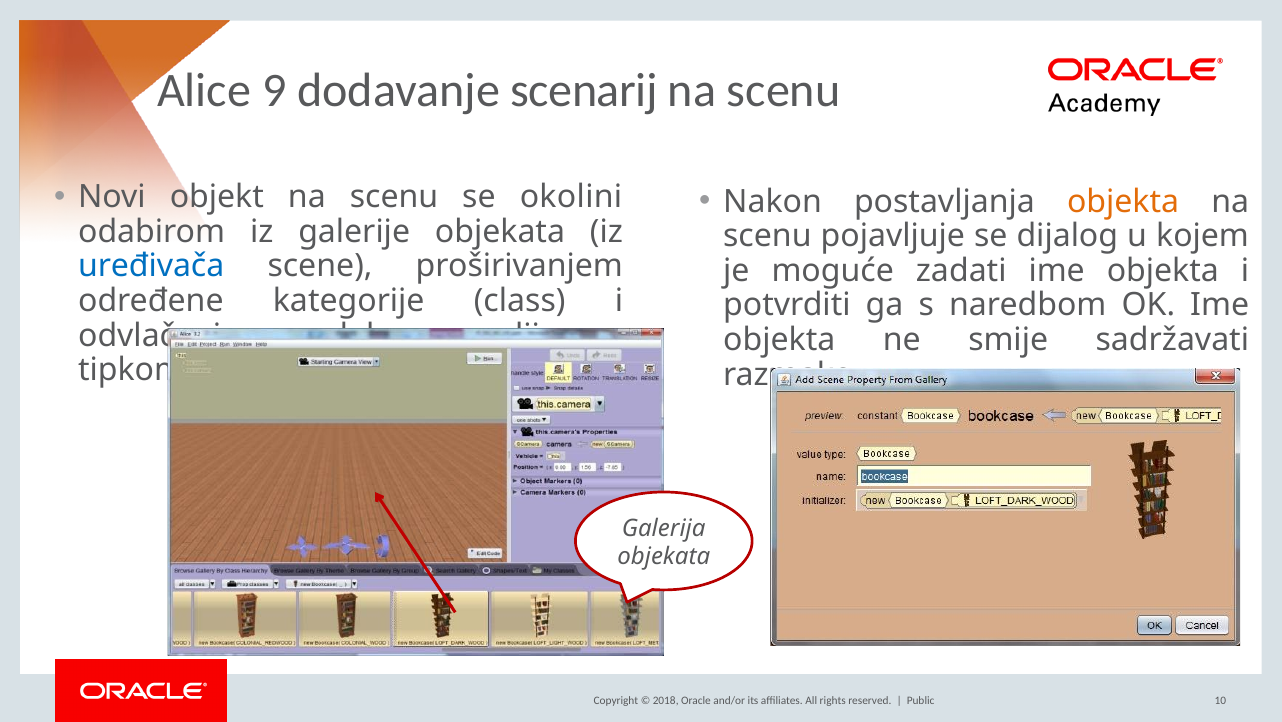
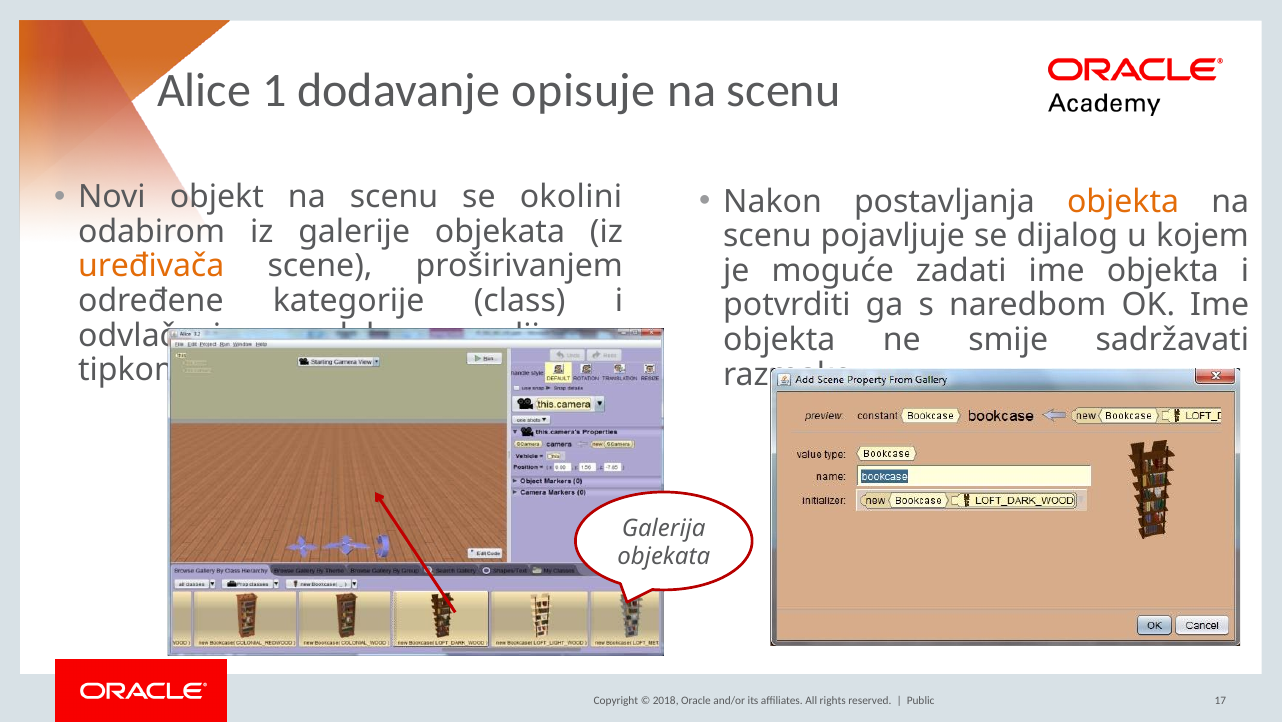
9: 9 -> 1
scenarij: scenarij -> opisuje
uređivača colour: blue -> orange
10: 10 -> 17
